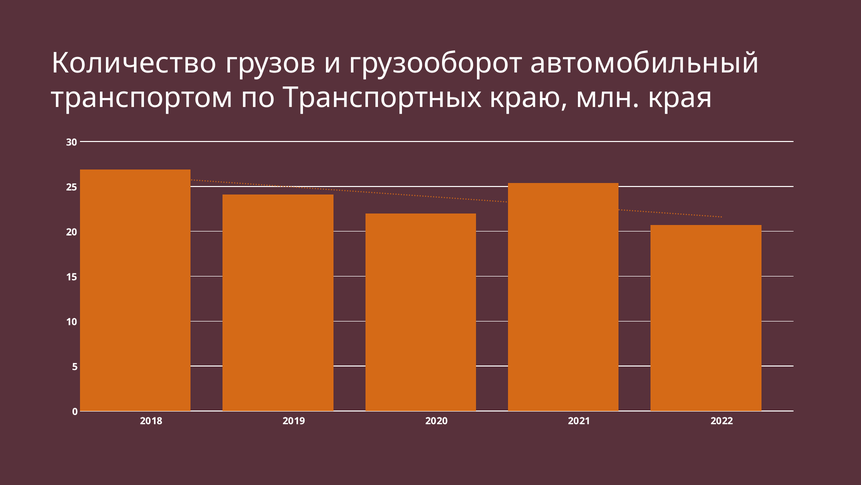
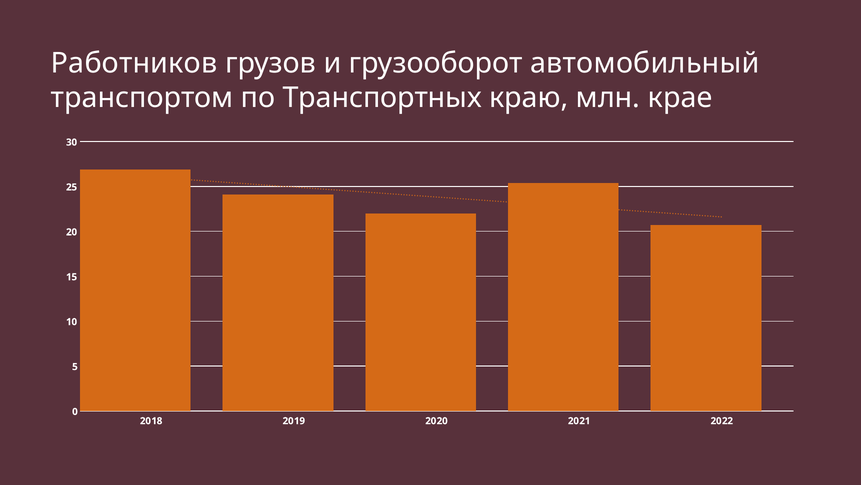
Количество: Количество -> Работников
края: края -> крае
